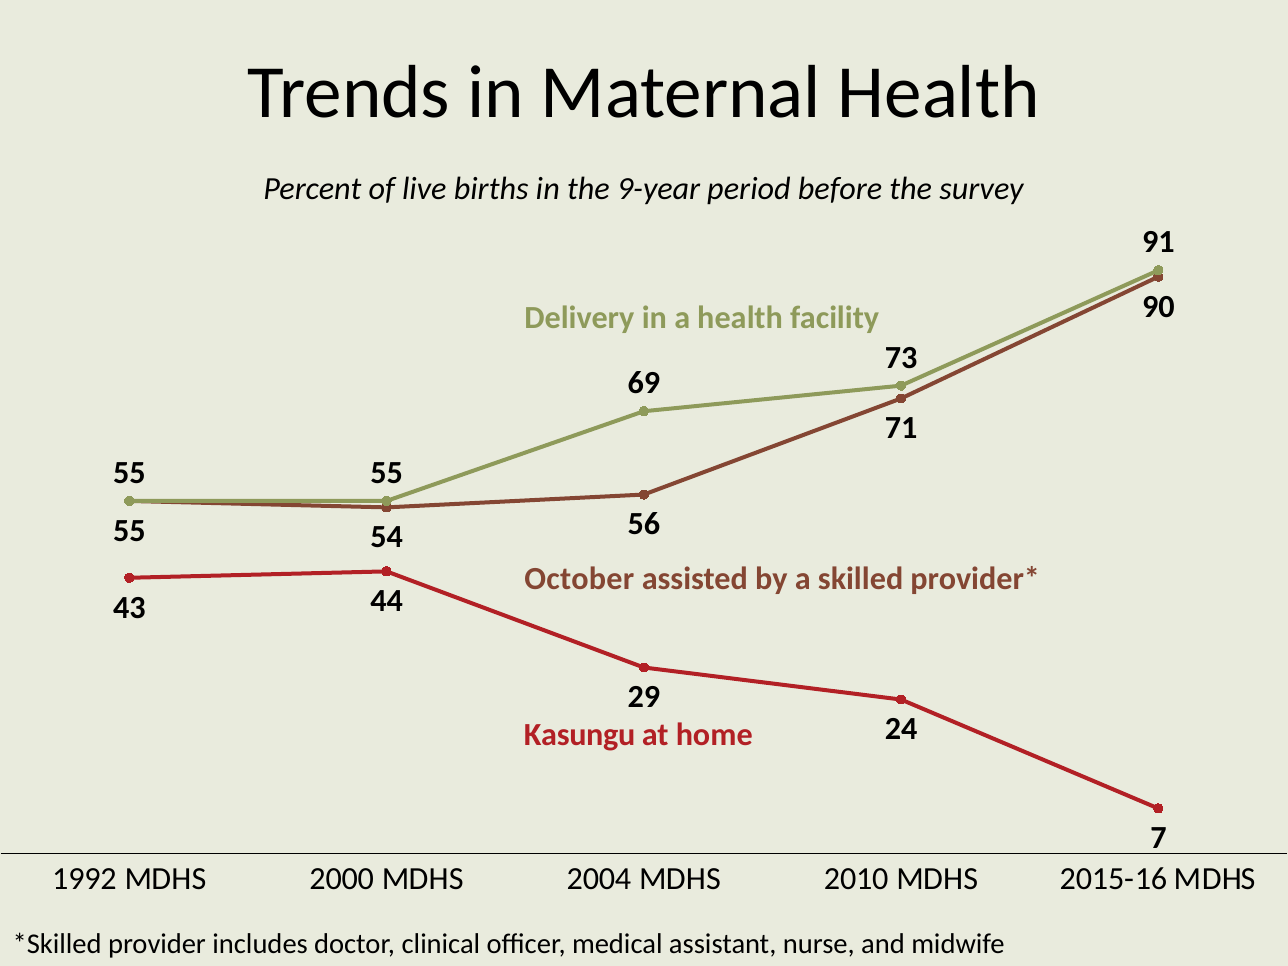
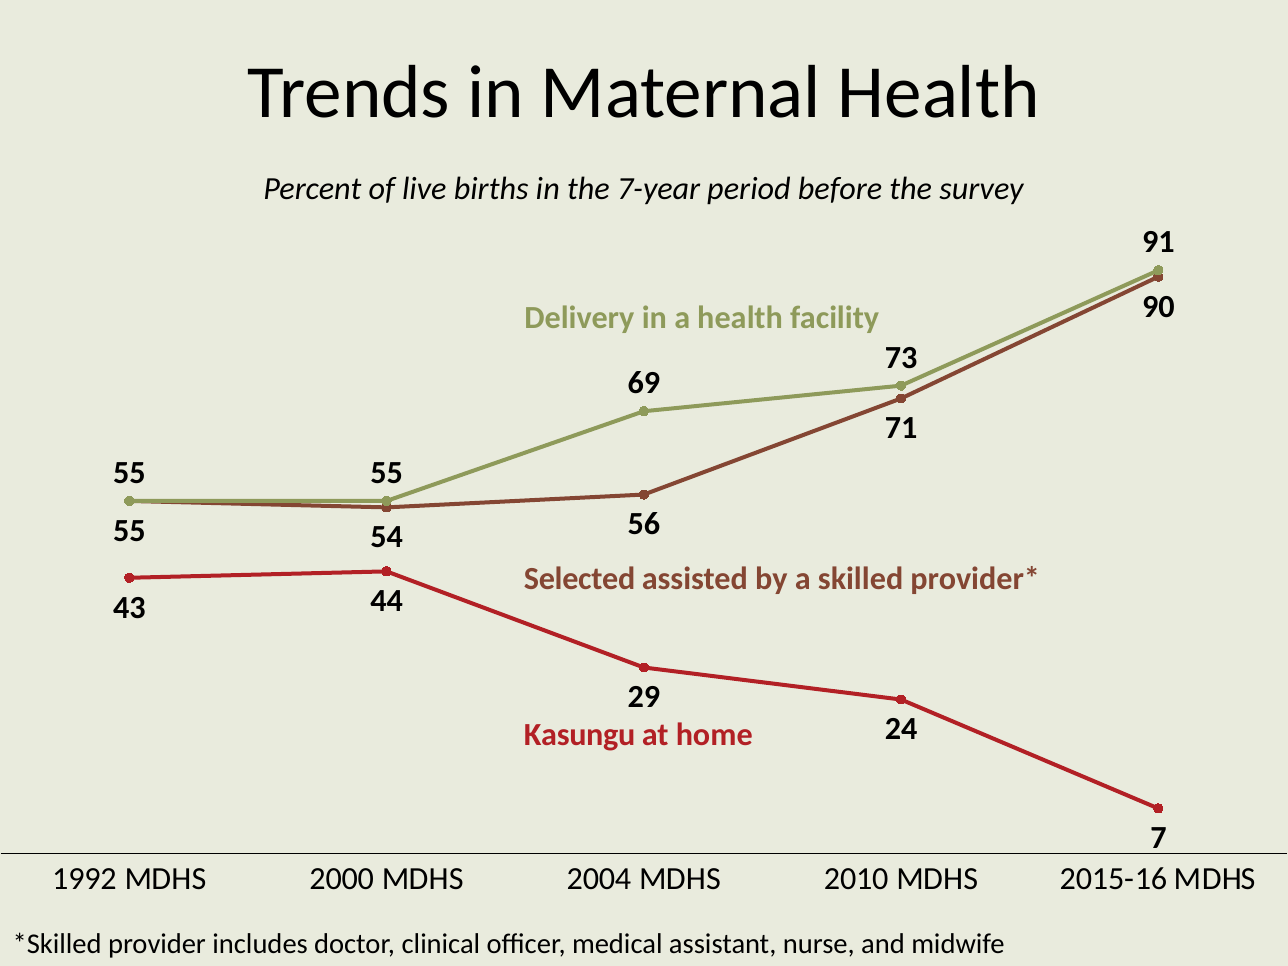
9-year: 9-year -> 7-year
October: October -> Selected
